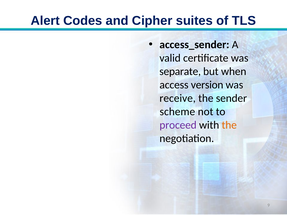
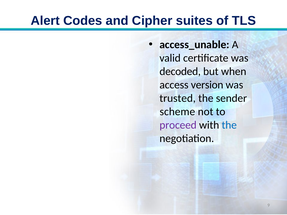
access_sender: access_sender -> access_unable
separate: separate -> decoded
receive: receive -> trusted
the at (229, 125) colour: orange -> blue
